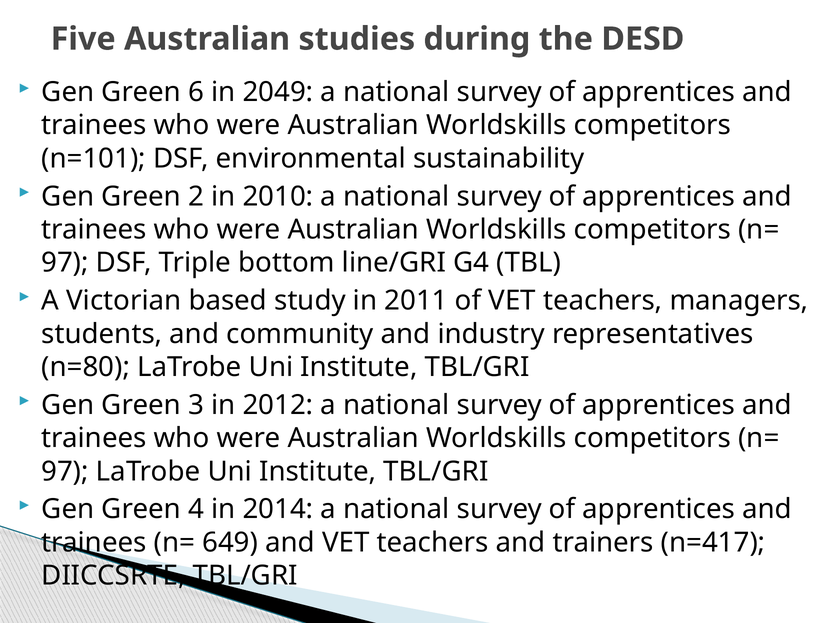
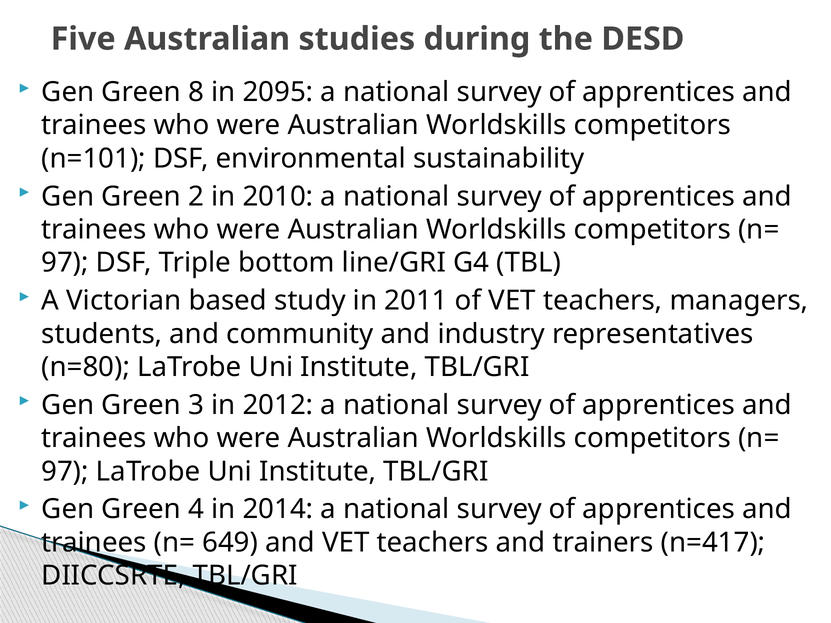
6: 6 -> 8
2049: 2049 -> 2095
